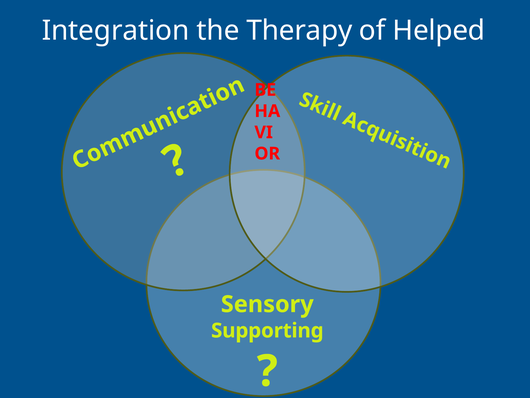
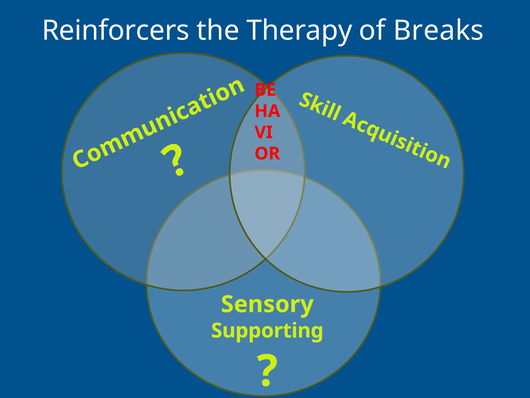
Integration: Integration -> Reinforcers
Helped: Helped -> Breaks
